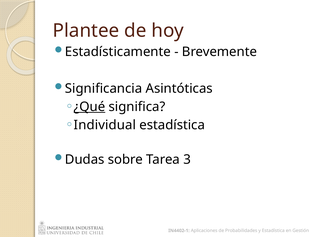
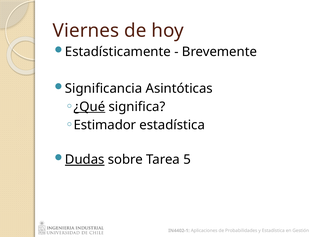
Plantee: Plantee -> Viernes
Individual: Individual -> Estimador
Dudas underline: none -> present
3: 3 -> 5
